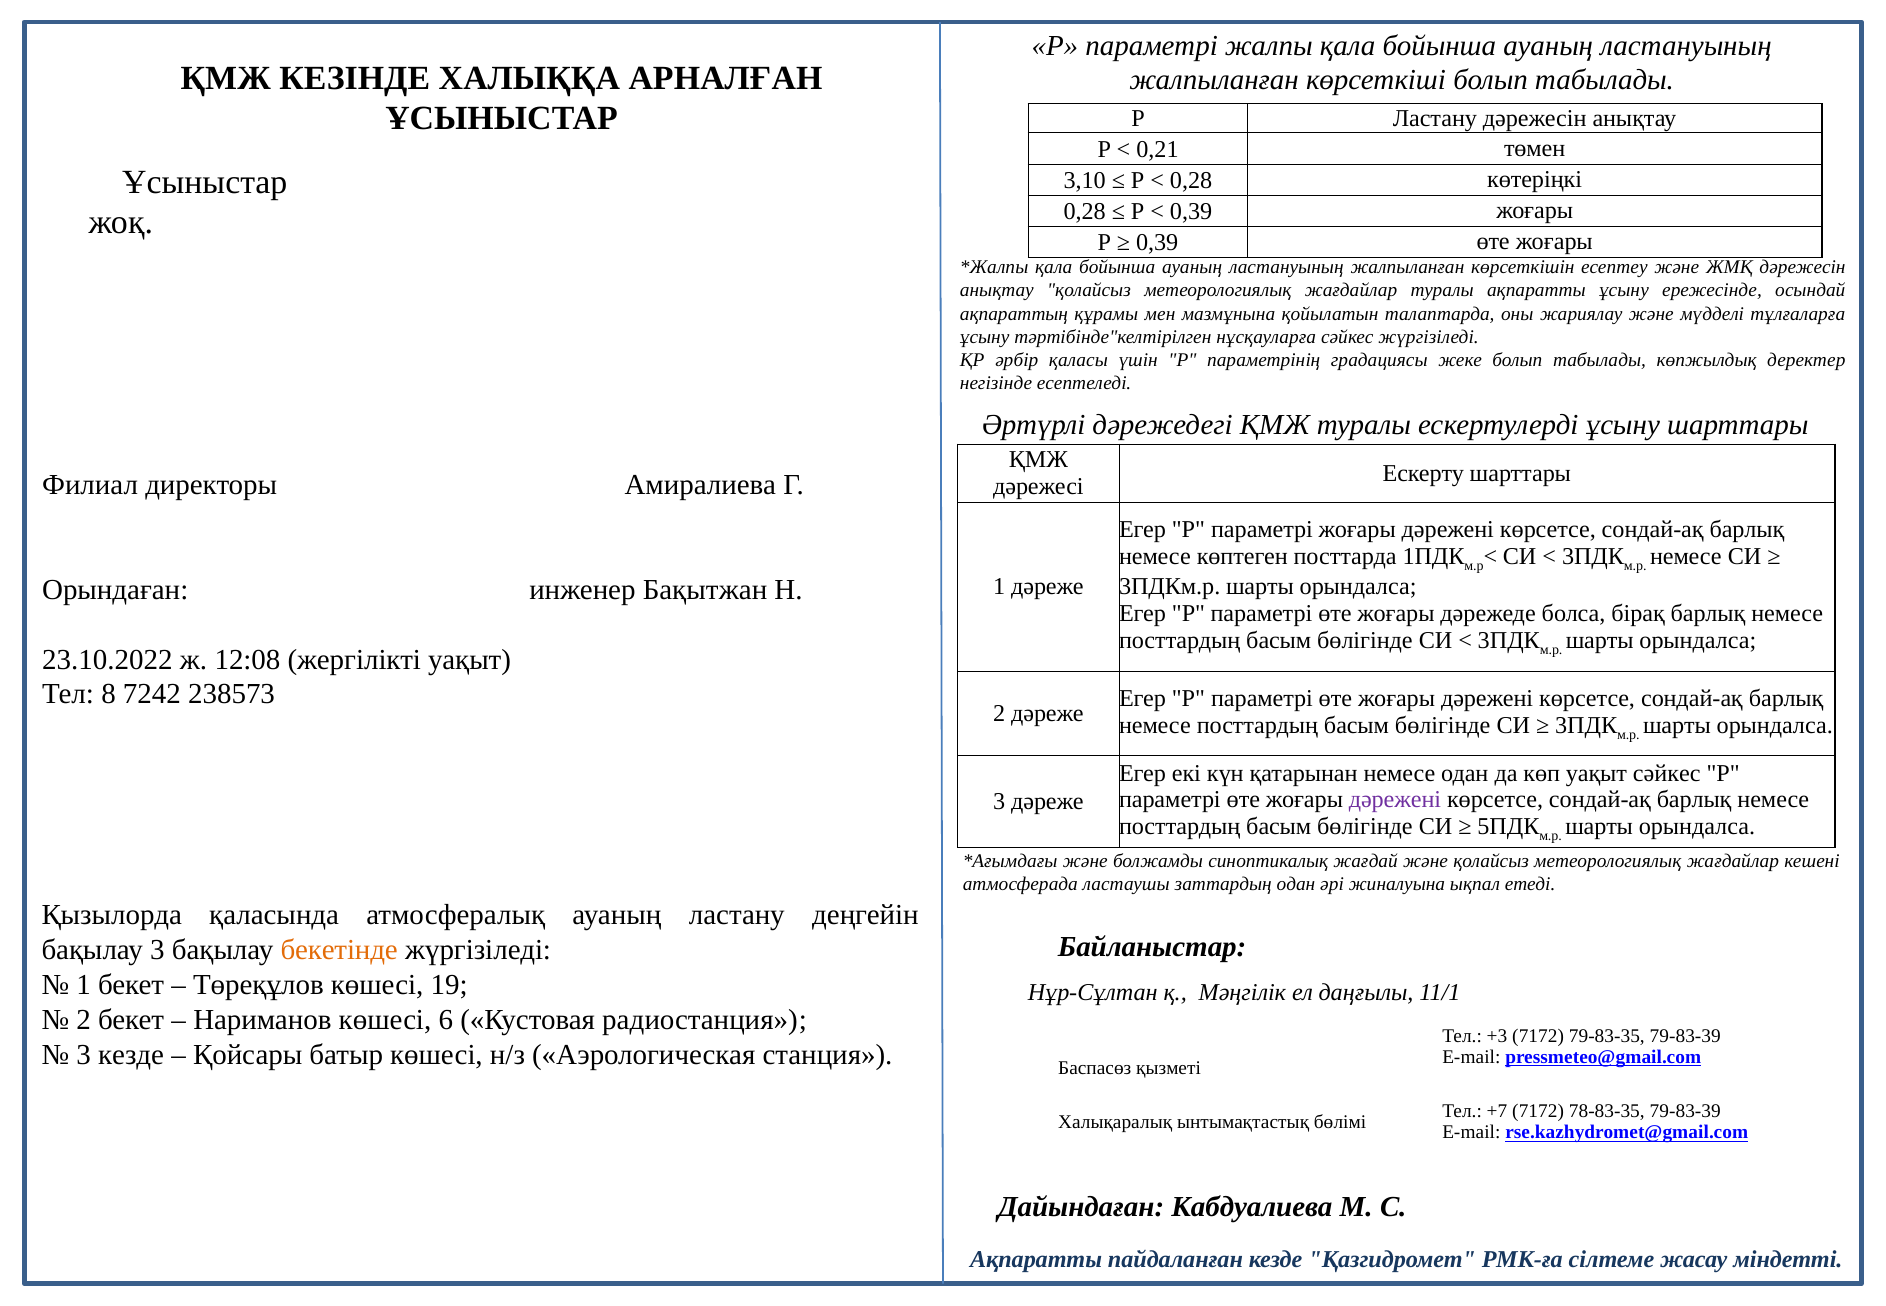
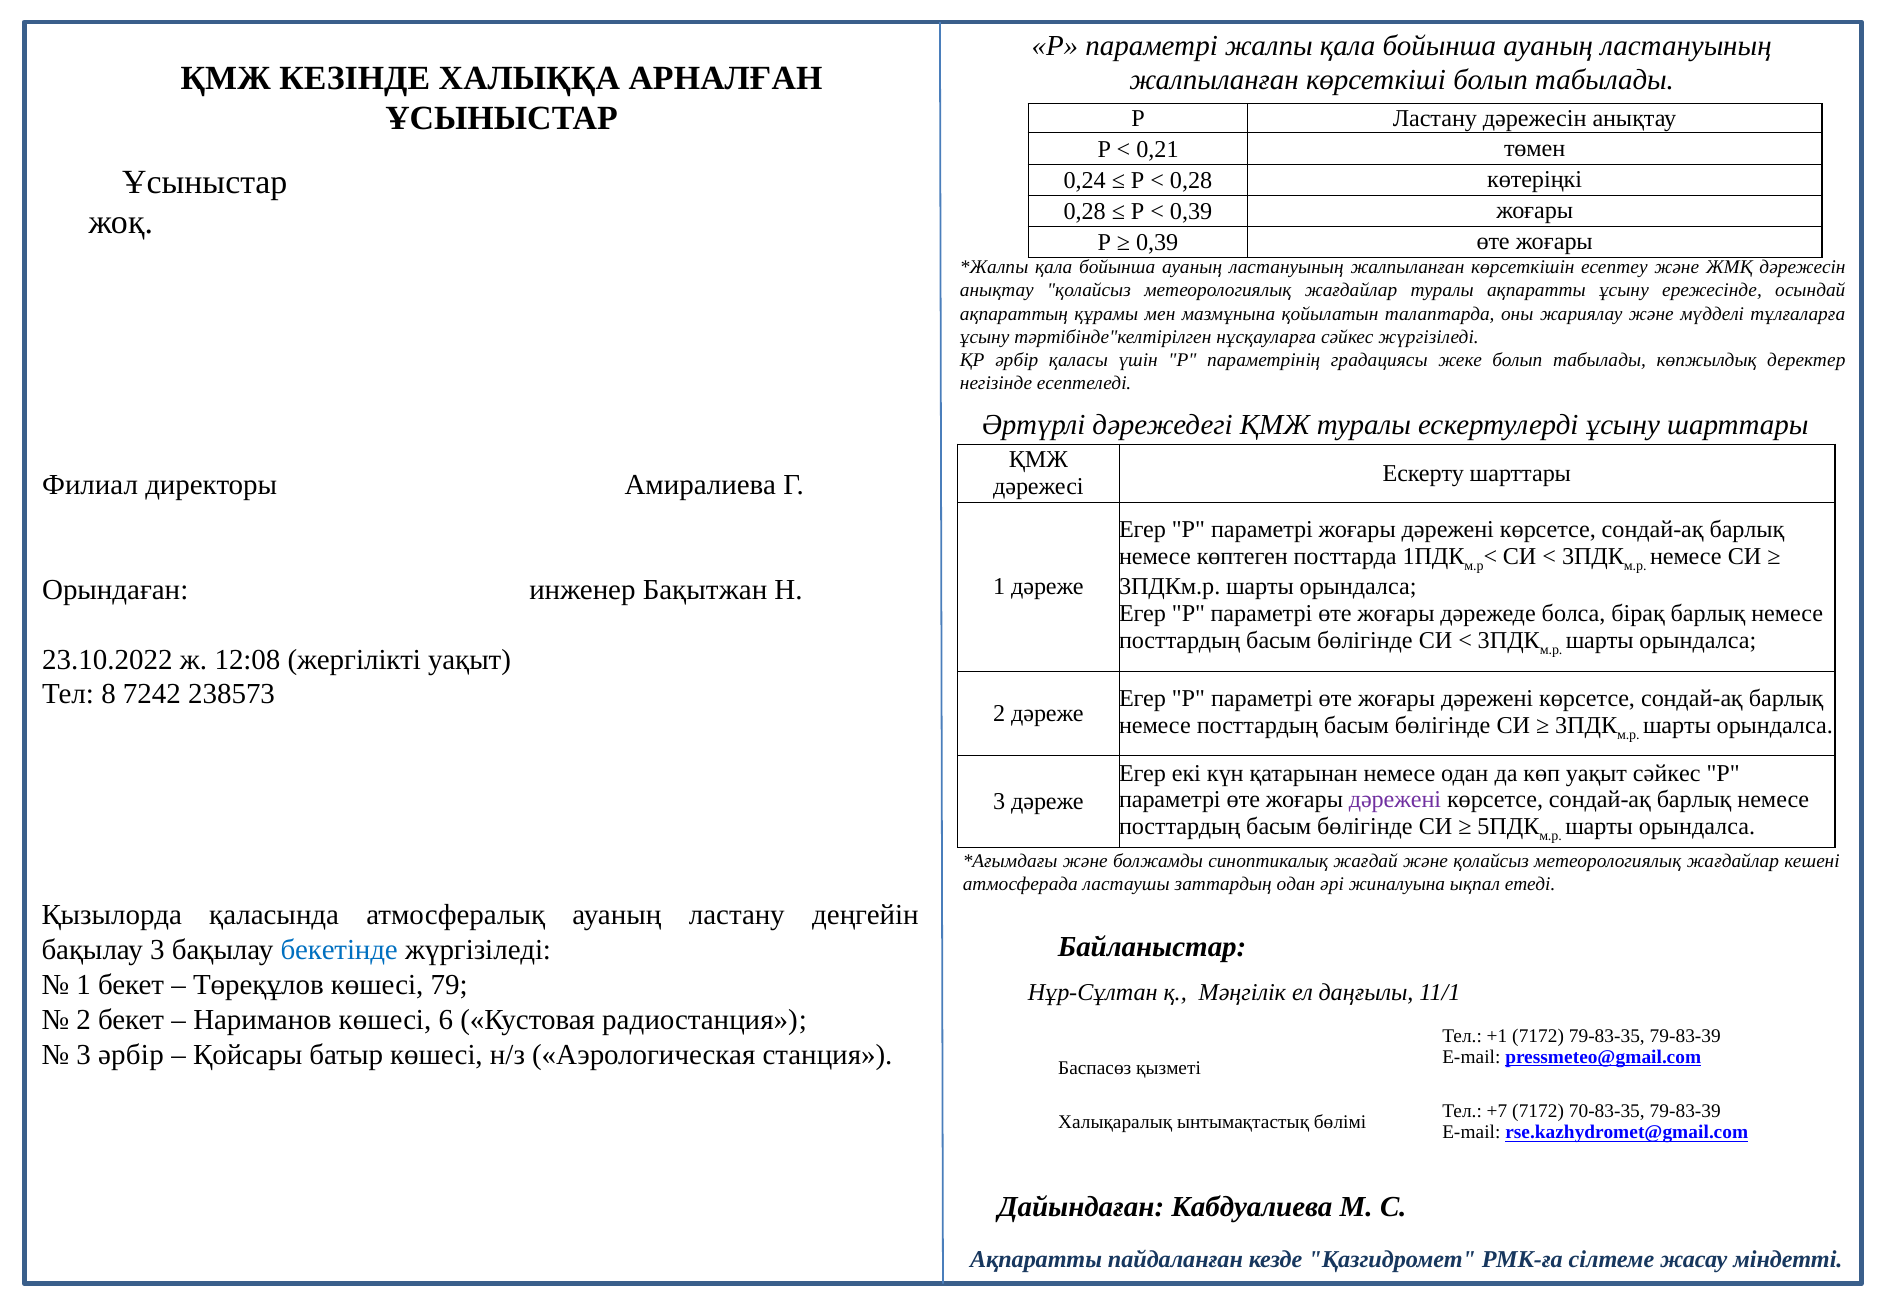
3,10: 3,10 -> 0,24
бекетінде colour: orange -> blue
19: 19 -> 79
+3: +3 -> +1
3 кезде: кезде -> әрбір
78-83-35: 78-83-35 -> 70-83-35
